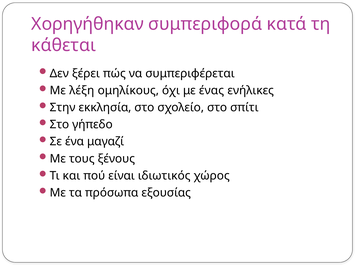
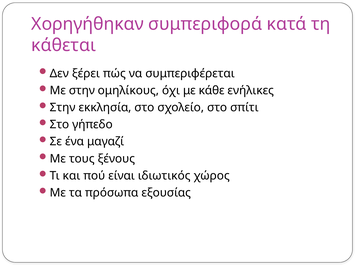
Με λέξη: λέξη -> στην
ένας: ένας -> κάθε
